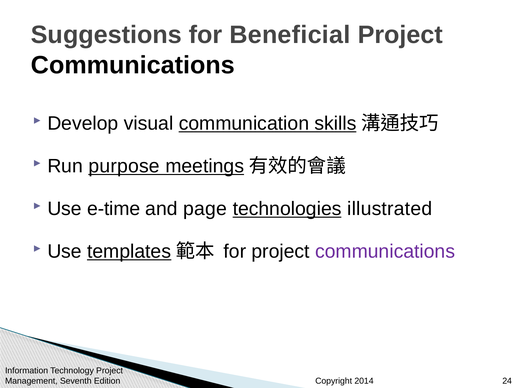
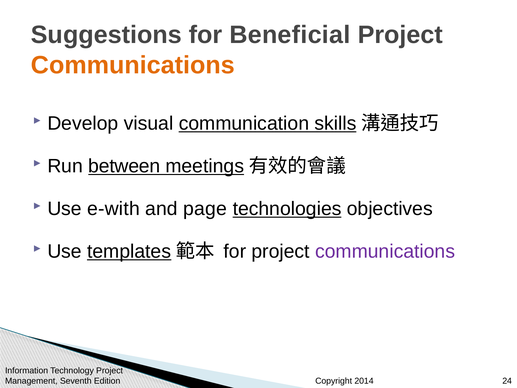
Communications at (133, 65) colour: black -> orange
purpose: purpose -> between
e-time: e-time -> e-with
illustrated: illustrated -> objectives
